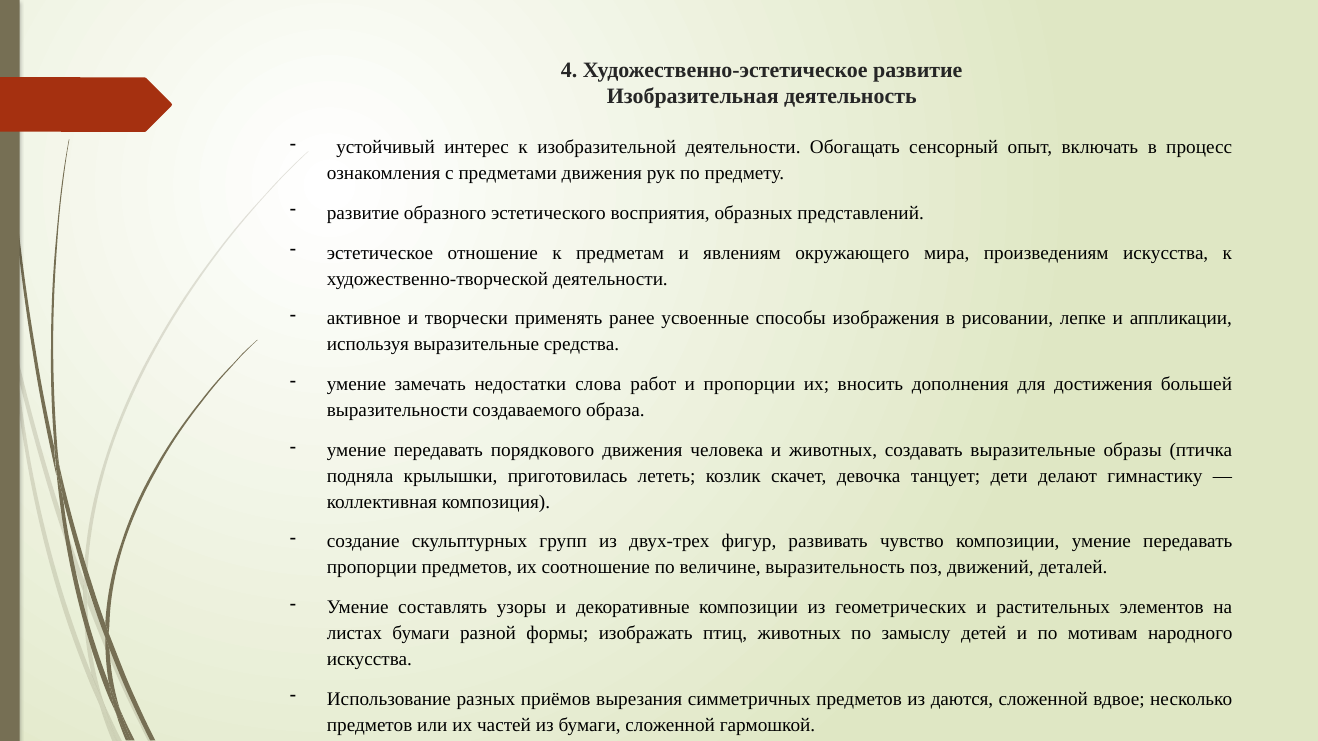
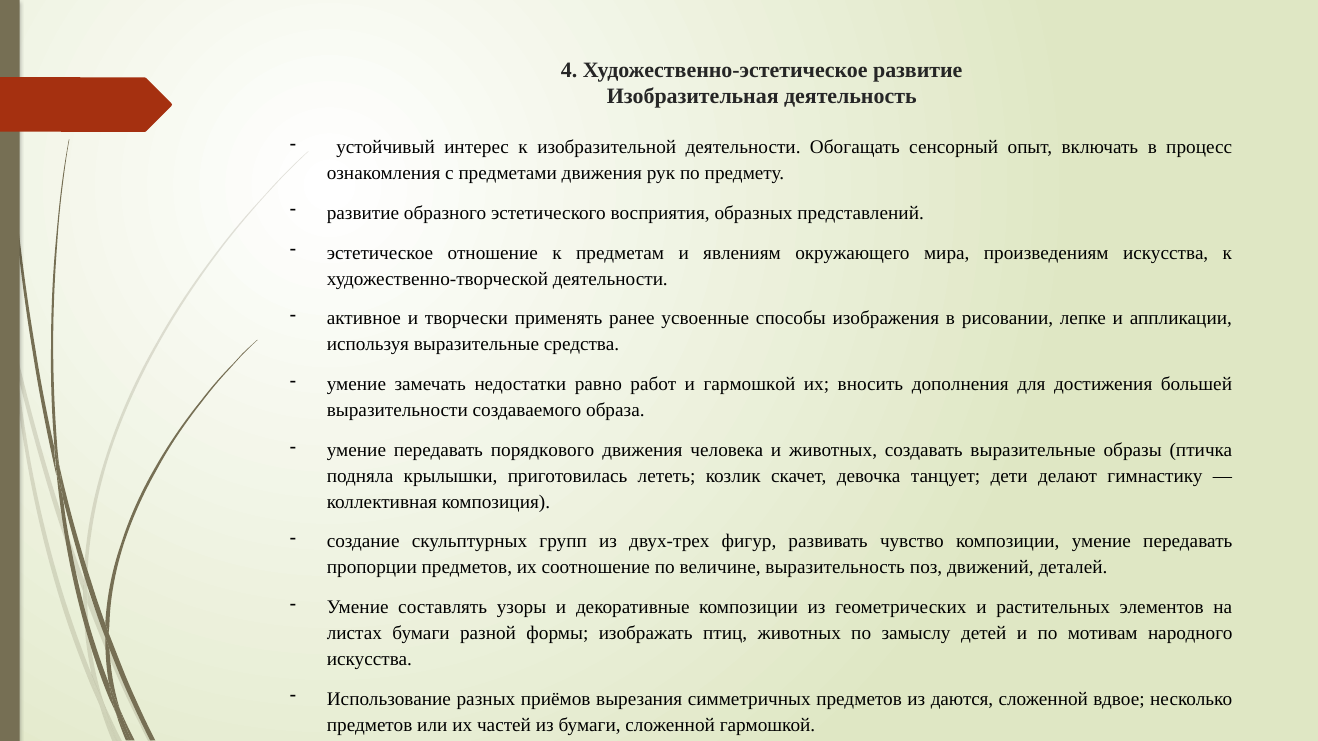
слова: слова -> равно
и пропорции: пропорции -> гармошкой
